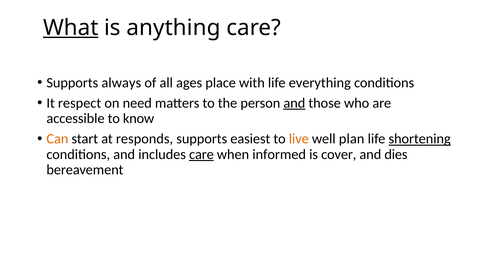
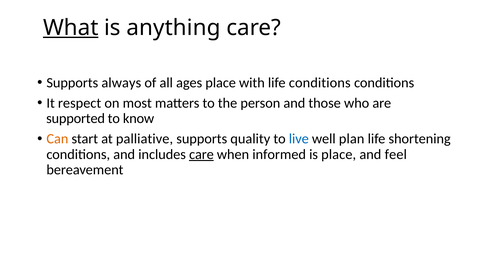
life everything: everything -> conditions
need: need -> most
and at (294, 103) underline: present -> none
accessible: accessible -> supported
responds: responds -> palliative
easiest: easiest -> quality
live colour: orange -> blue
shortening underline: present -> none
is cover: cover -> place
dies: dies -> feel
